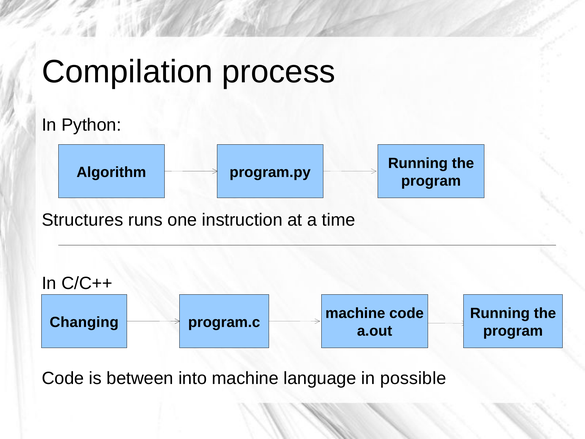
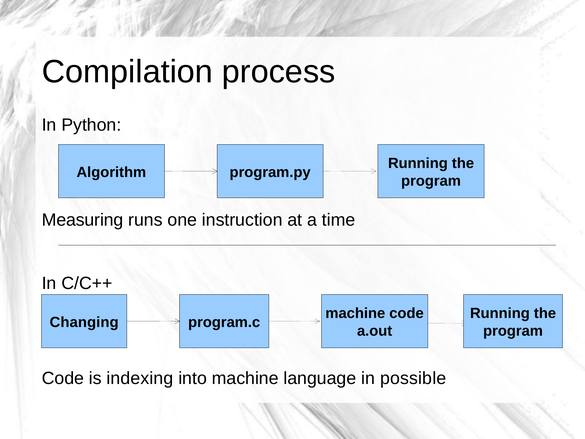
Structures: Structures -> Measuring
between: between -> indexing
